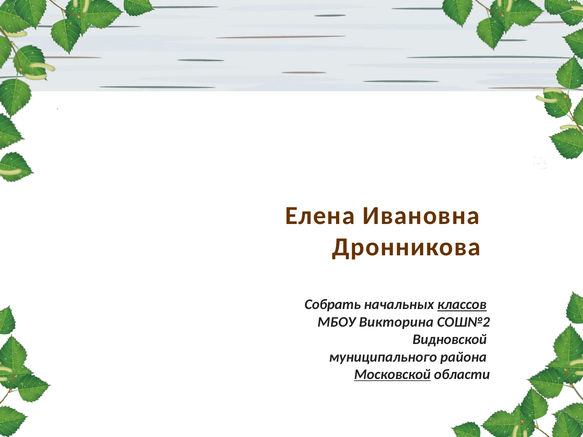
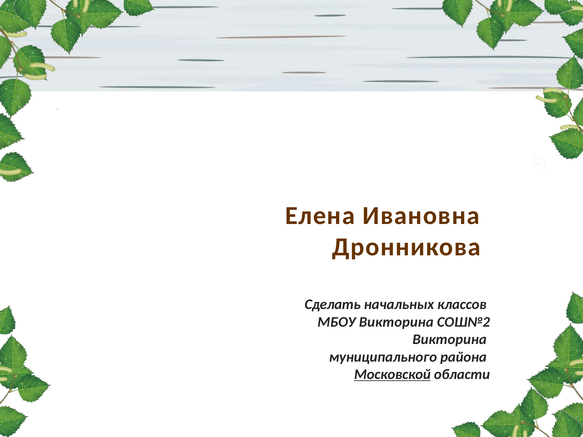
Собрать: Собрать -> Сделать
классов underline: present -> none
Видновской at (450, 340): Видновской -> Викторина
